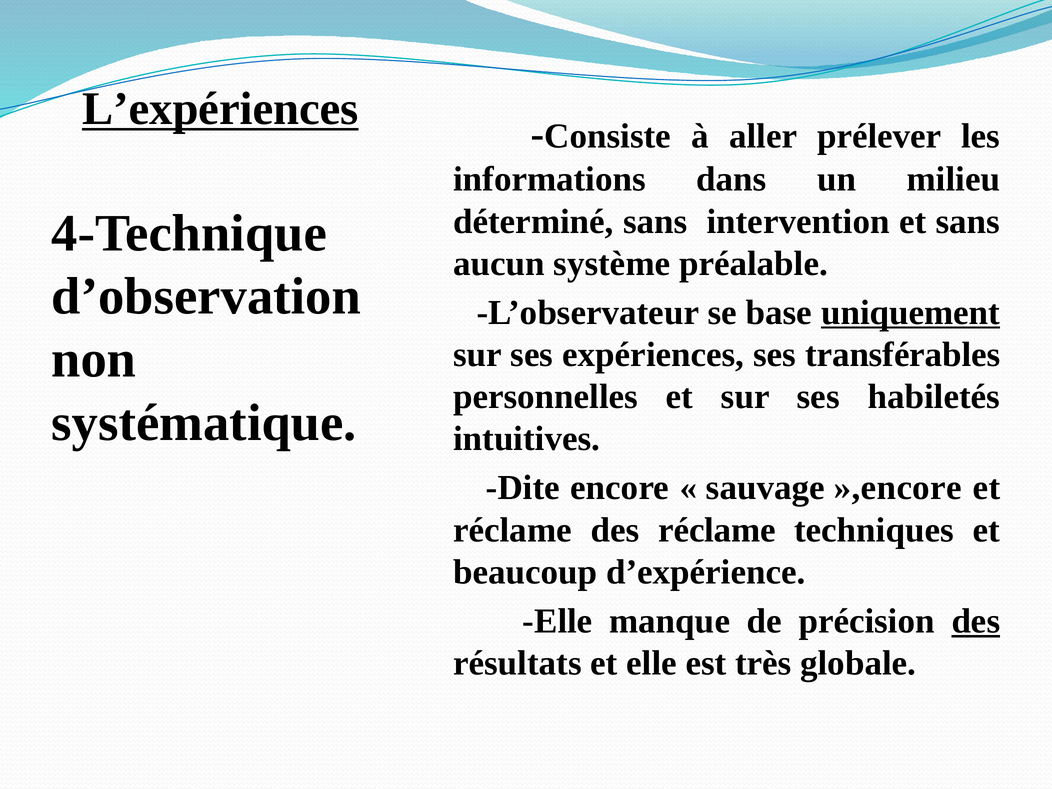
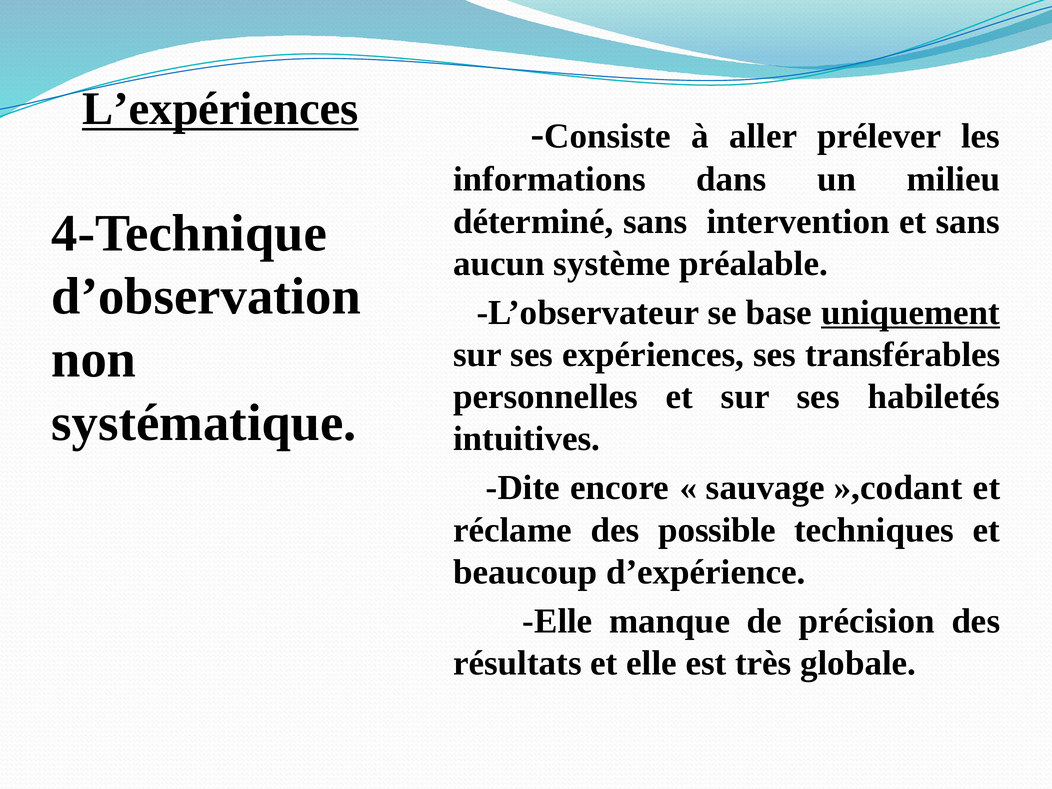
»,encore: »,encore -> »,codant
des réclame: réclame -> possible
des at (976, 621) underline: present -> none
